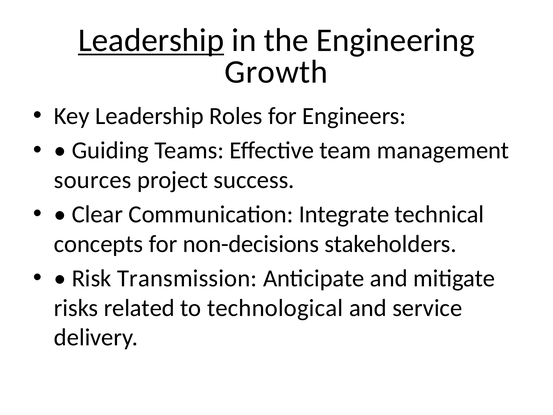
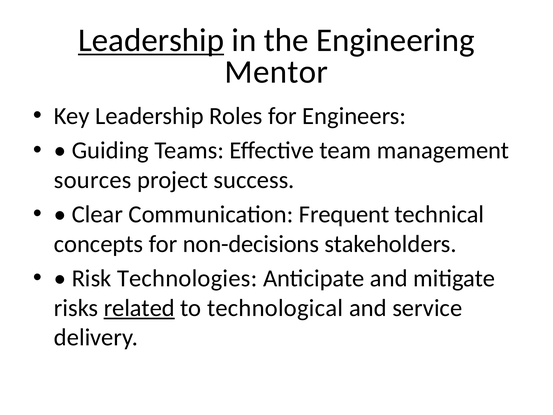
Growth: Growth -> Mentor
Integrate: Integrate -> Frequent
Transmission: Transmission -> Technologies
related underline: none -> present
